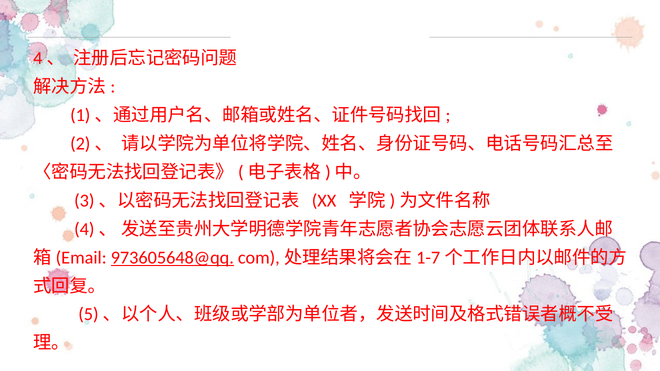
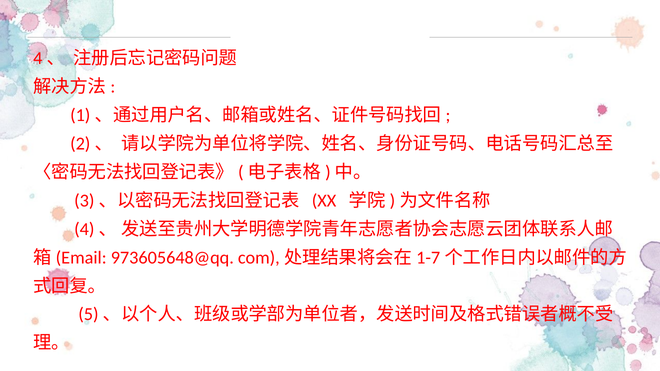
973605648@qq underline: present -> none
